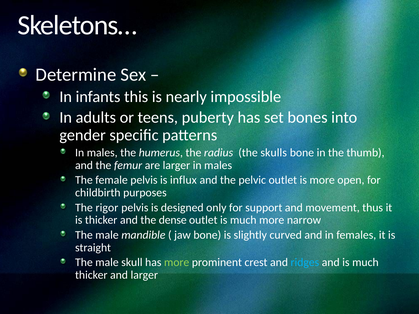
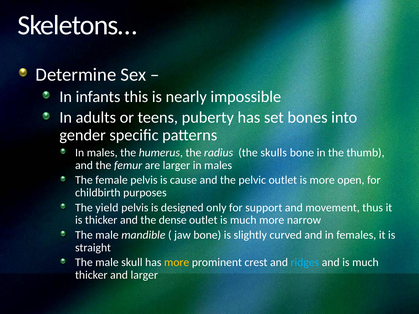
influx: influx -> cause
rigor: rigor -> yield
more at (177, 263) colour: light green -> yellow
